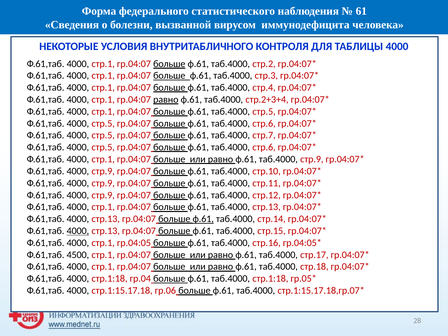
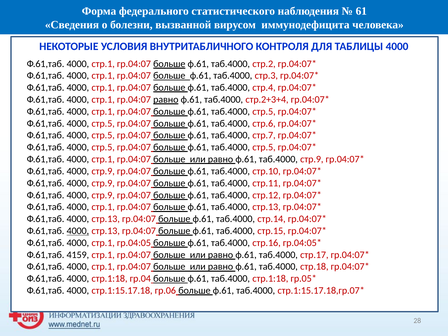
стр.6 at (264, 147): стр.6 -> стр.5
ф.61 at (203, 219) underline: present -> none
4500: 4500 -> 4159
